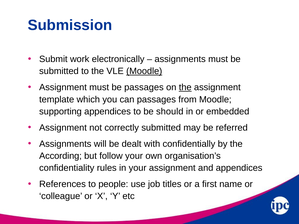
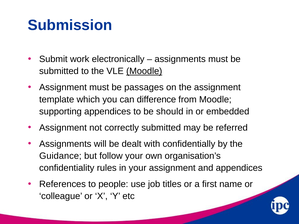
the at (185, 87) underline: present -> none
can passages: passages -> difference
According: According -> Guidance
